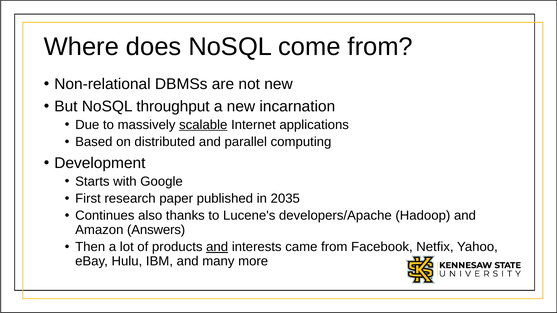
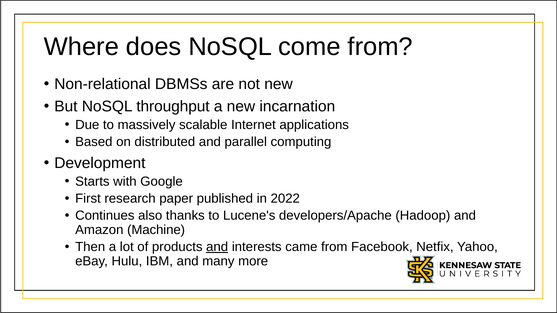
scalable underline: present -> none
2035: 2035 -> 2022
Answers: Answers -> Machine
